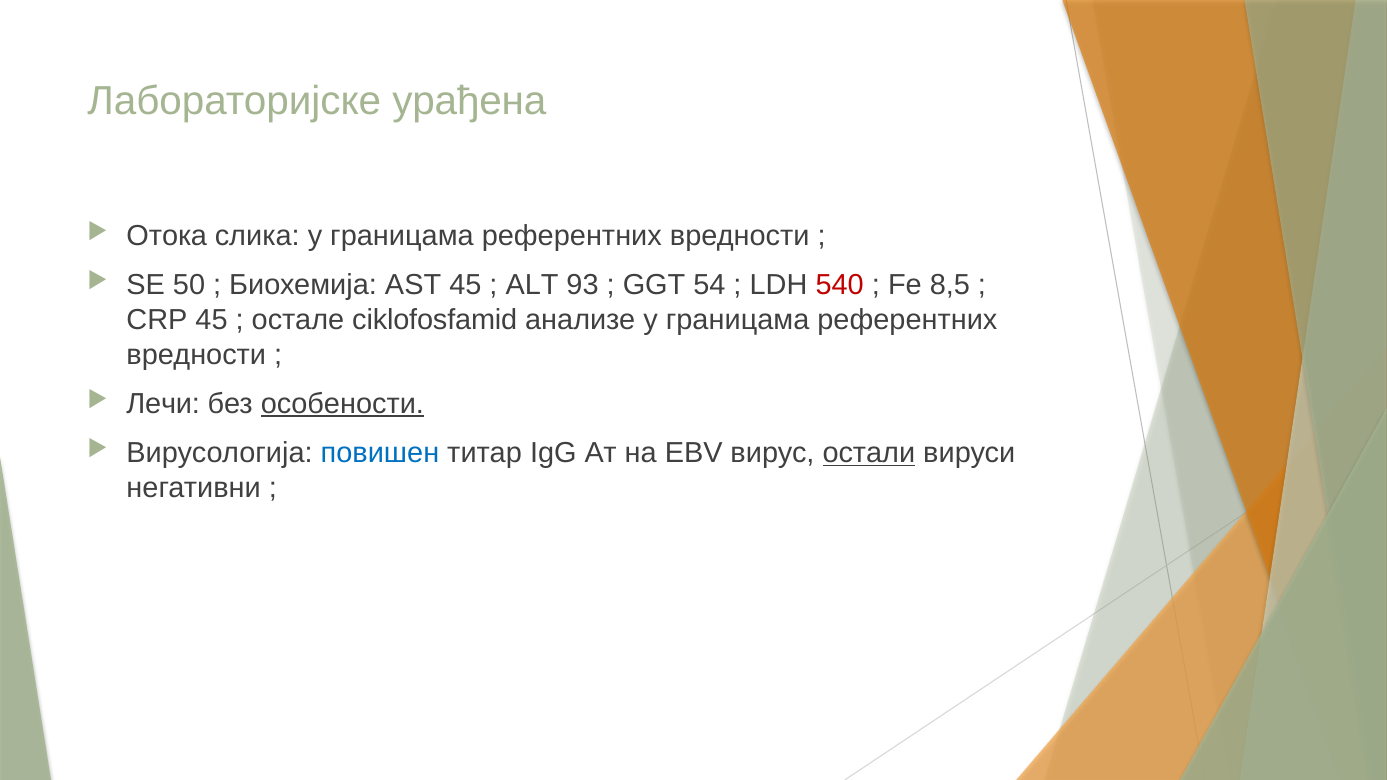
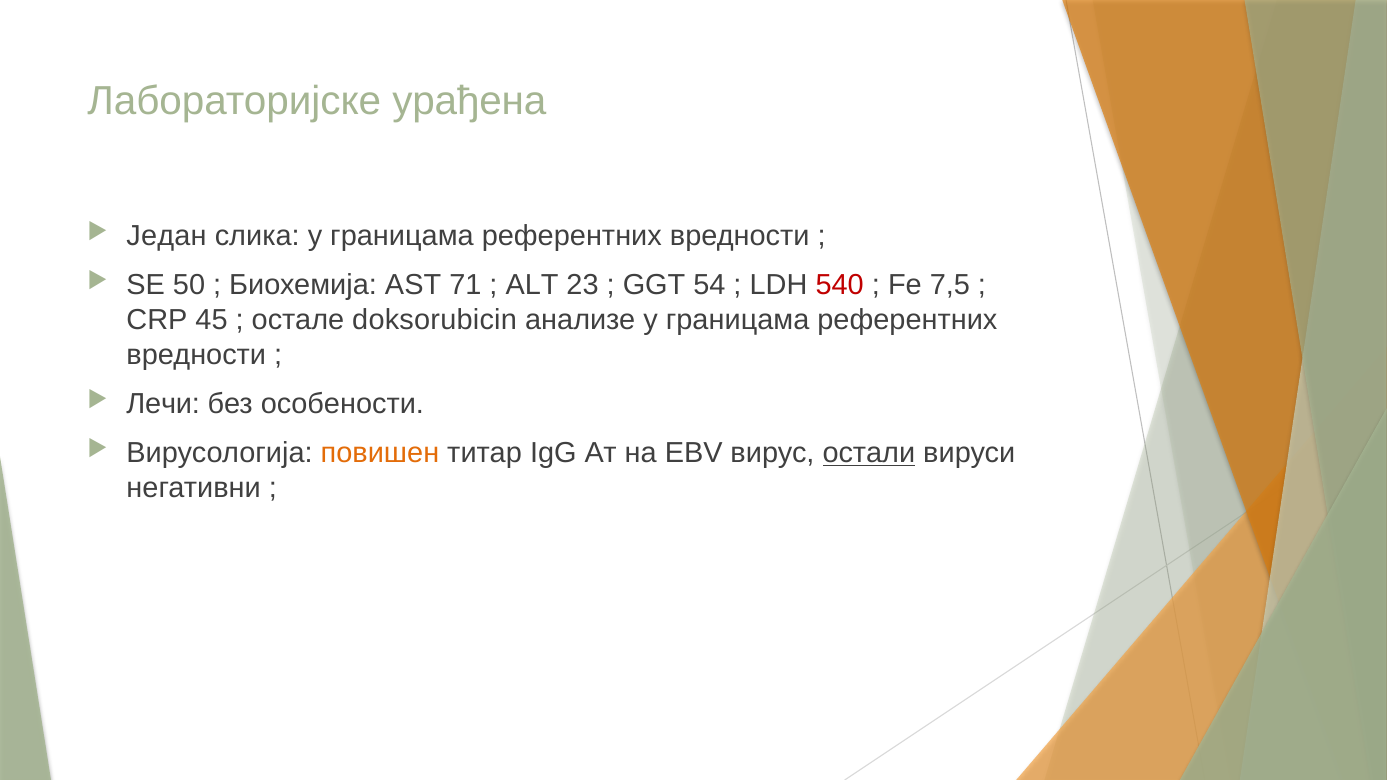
Отока: Отока -> Један
АSТ 45: 45 -> 71
93: 93 -> 23
8,5: 8,5 -> 7,5
ciklofosfamid: ciklofosfamid -> doksorubicin
особености underline: present -> none
повишен colour: blue -> orange
